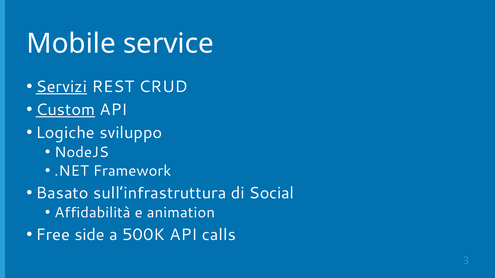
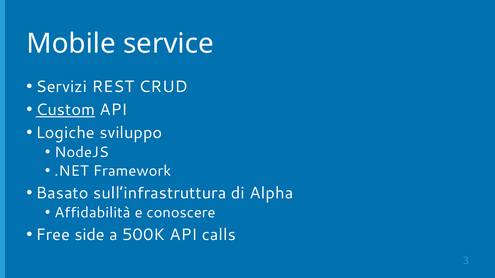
Servizi underline: present -> none
Social: Social -> Alpha
animation: animation -> conoscere
